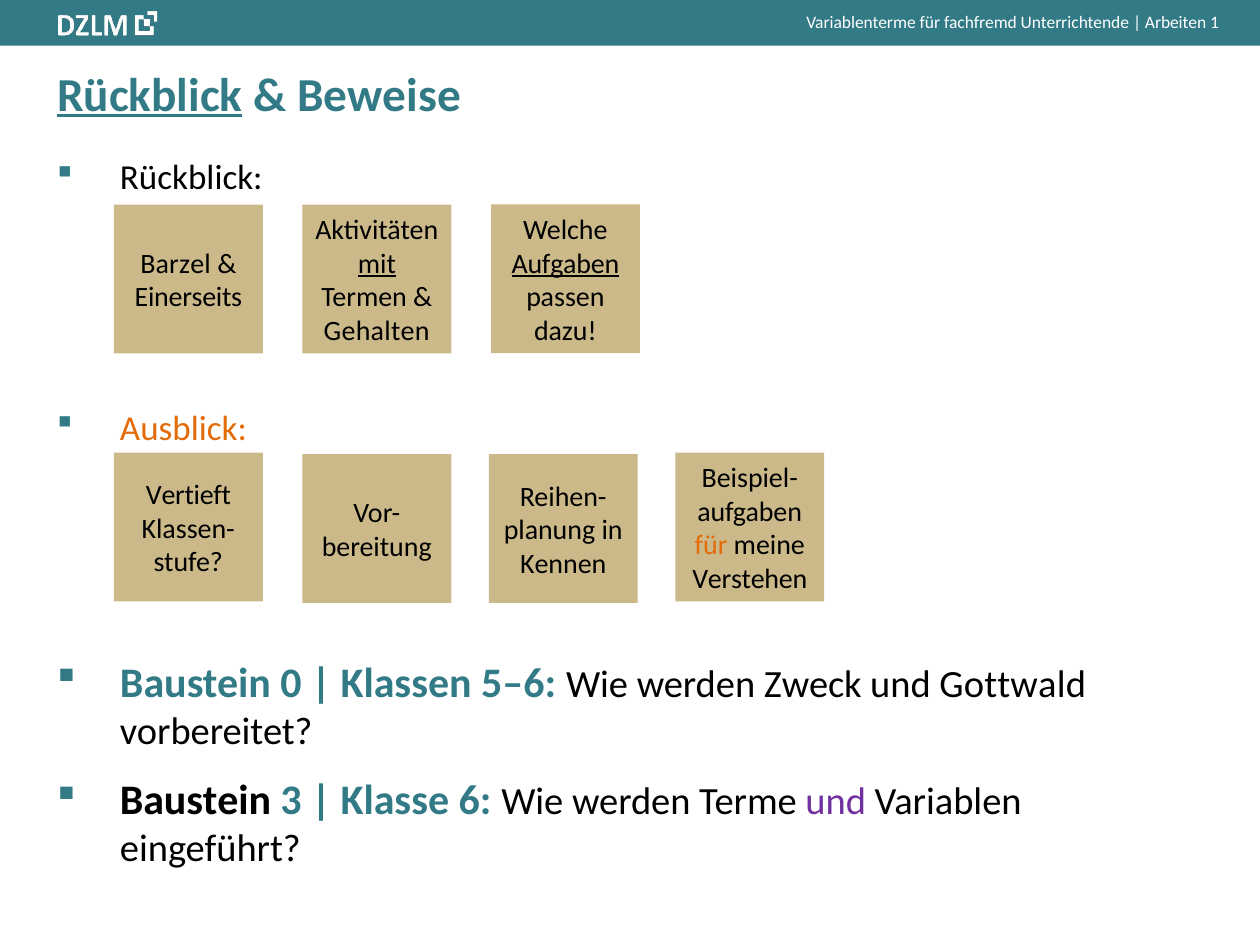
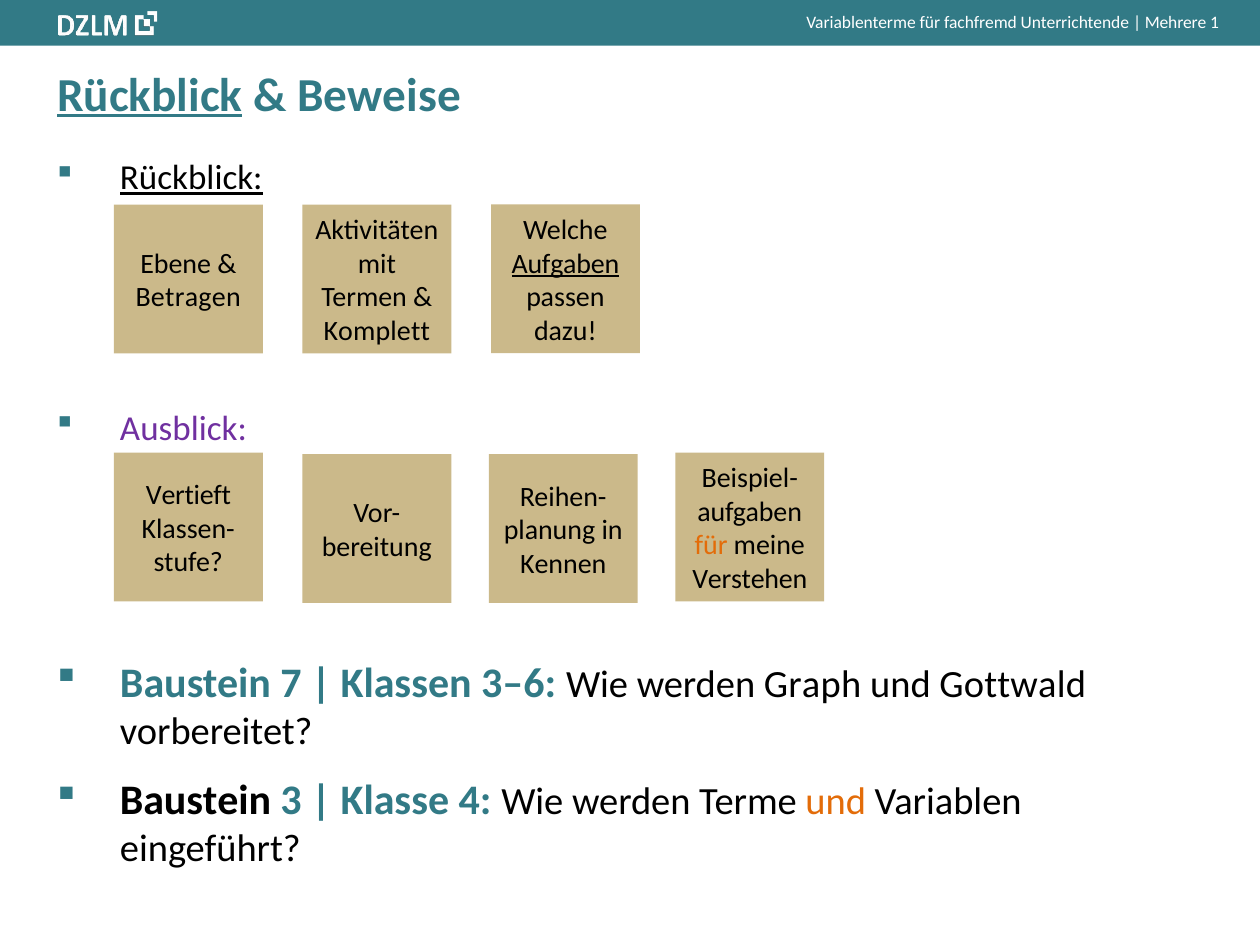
Arbeiten: Arbeiten -> Mehrere
Rückblick at (191, 178) underline: none -> present
Barzel: Barzel -> Ebene
mit underline: present -> none
Einerseits: Einerseits -> Betragen
Gehalten: Gehalten -> Komplett
Ausblick colour: orange -> purple
0: 0 -> 7
5–6: 5–6 -> 3–6
Zweck: Zweck -> Graph
6: 6 -> 4
und at (836, 802) colour: purple -> orange
